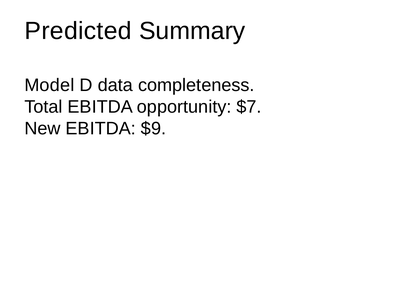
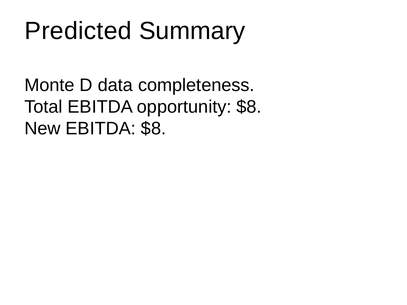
Model: Model -> Monte
opportunity $7: $7 -> $8
EBITDA $9: $9 -> $8
